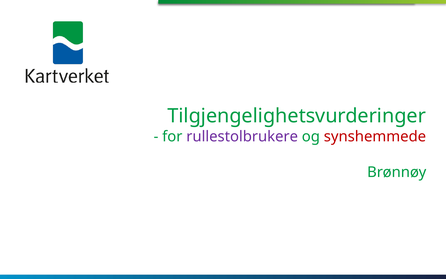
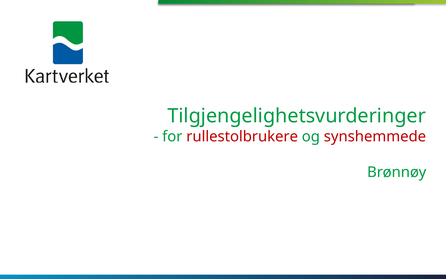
rullestolbrukere colour: purple -> red
